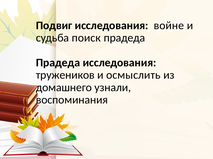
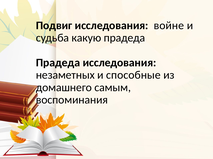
поиск: поиск -> какую
тружеников: тружеников -> незаметных
осмыслить: осмыслить -> способные
узнали: узнали -> самым
